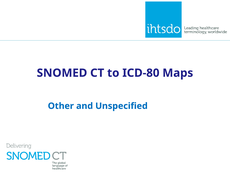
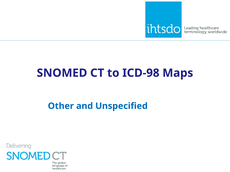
ICD-80: ICD-80 -> ICD-98
